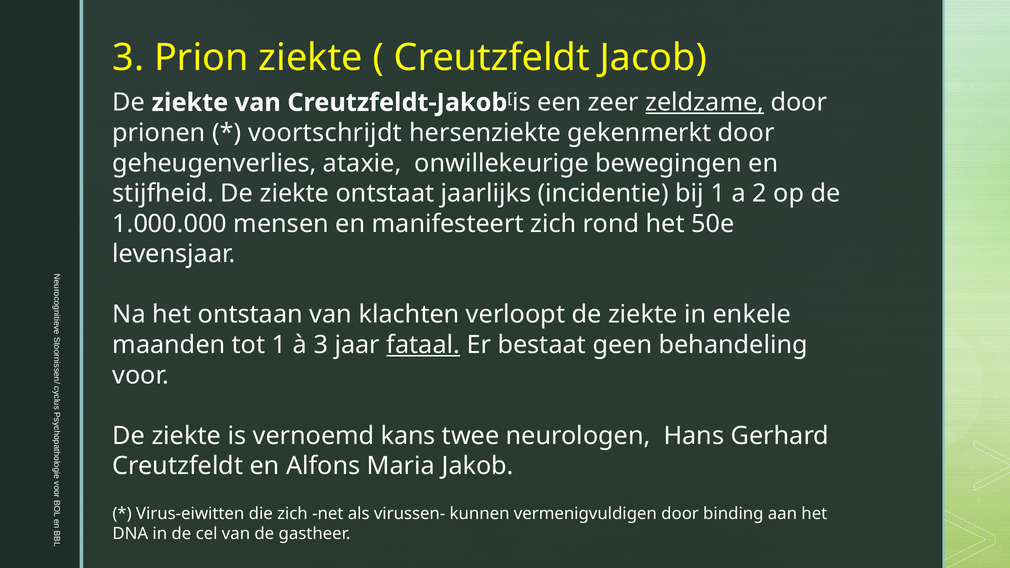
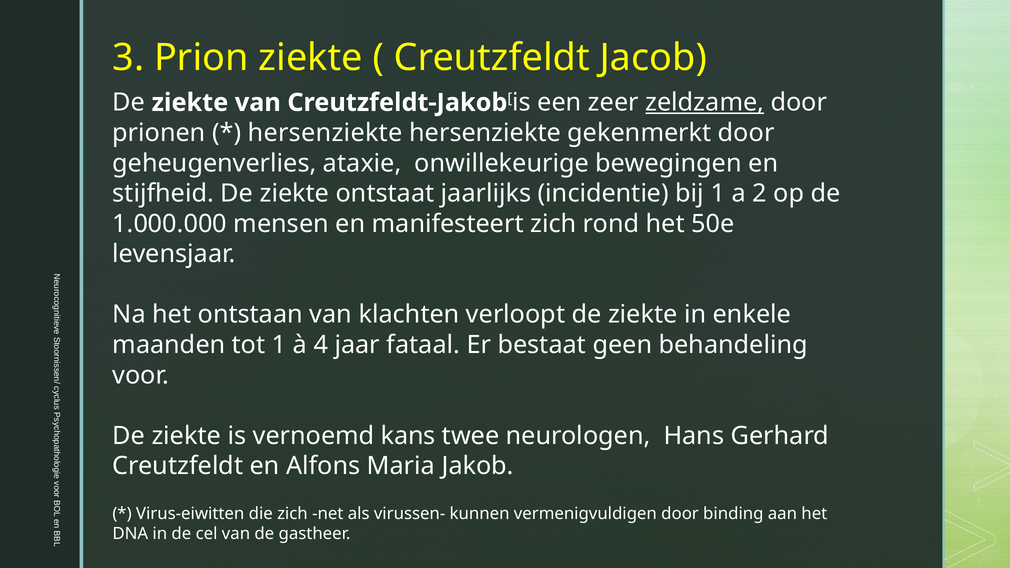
voortschrijdt at (325, 133): voortschrijdt -> hersenziekte
à 3: 3 -> 4
fataal underline: present -> none
